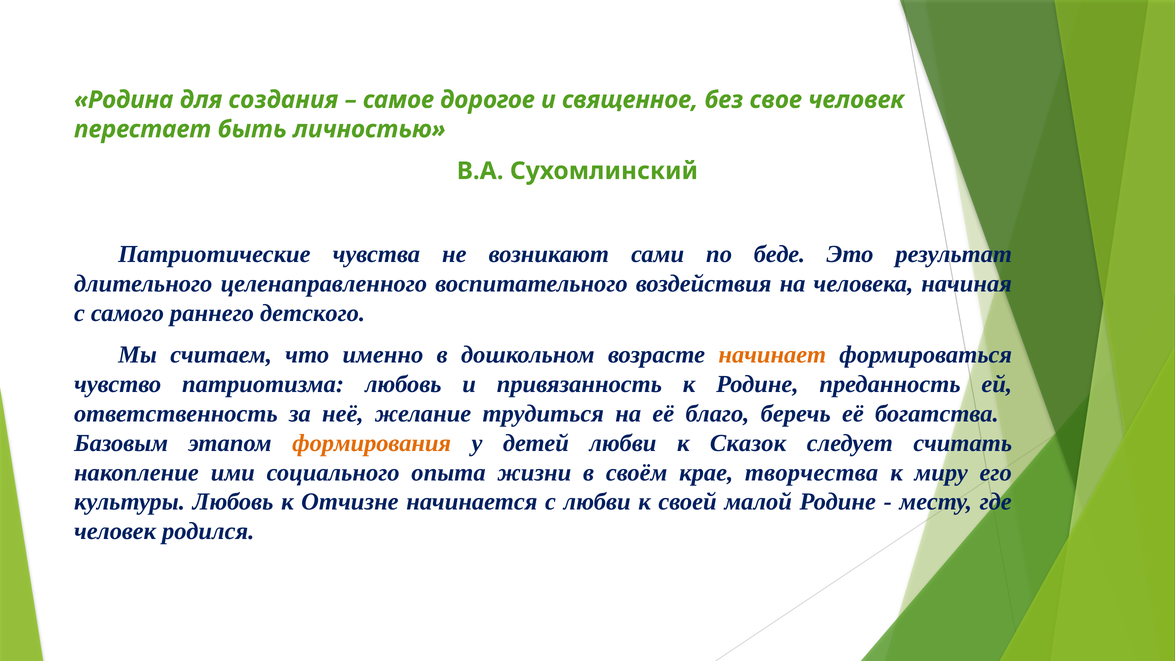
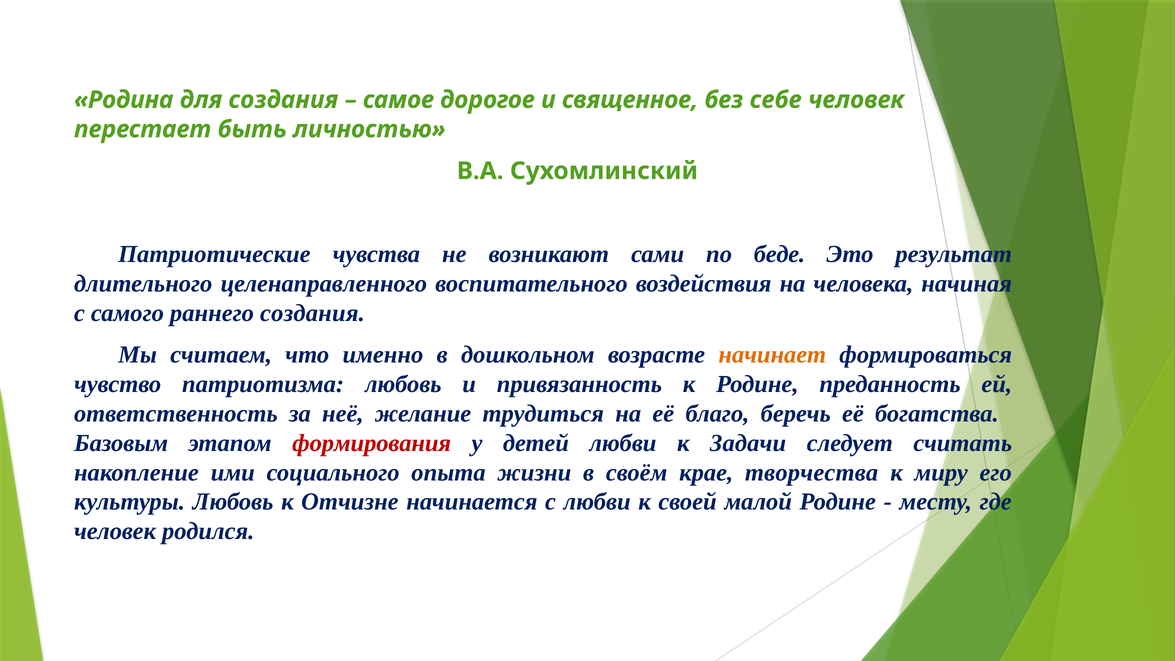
свое: свое -> себе
раннего детского: детского -> создания
формирования colour: orange -> red
Сказок: Сказок -> Задачи
